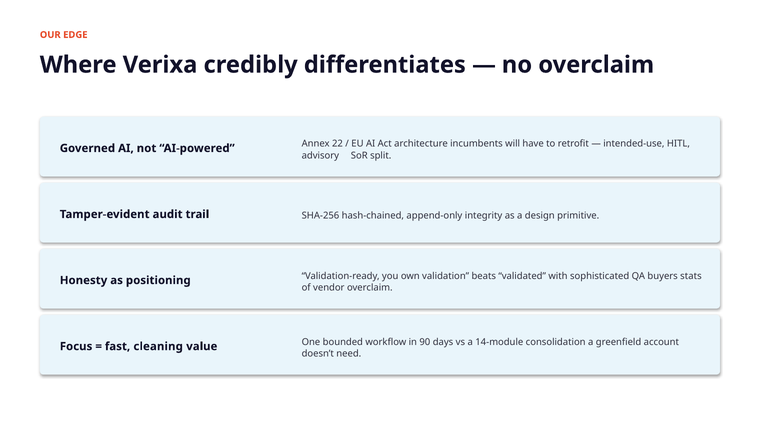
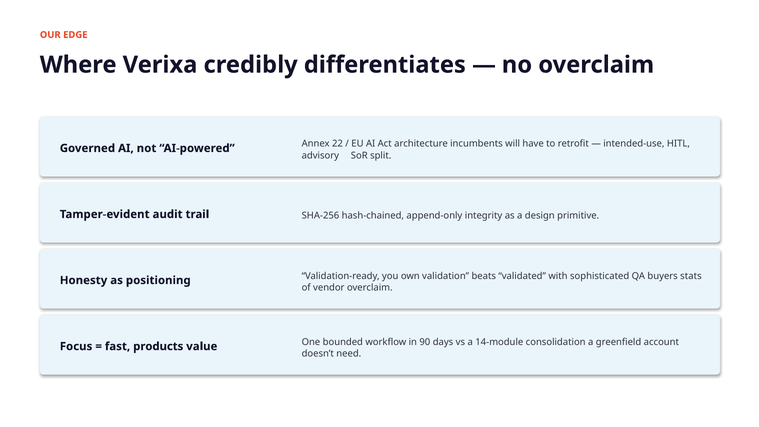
cleaning: cleaning -> products
